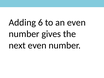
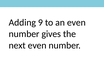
6: 6 -> 9
